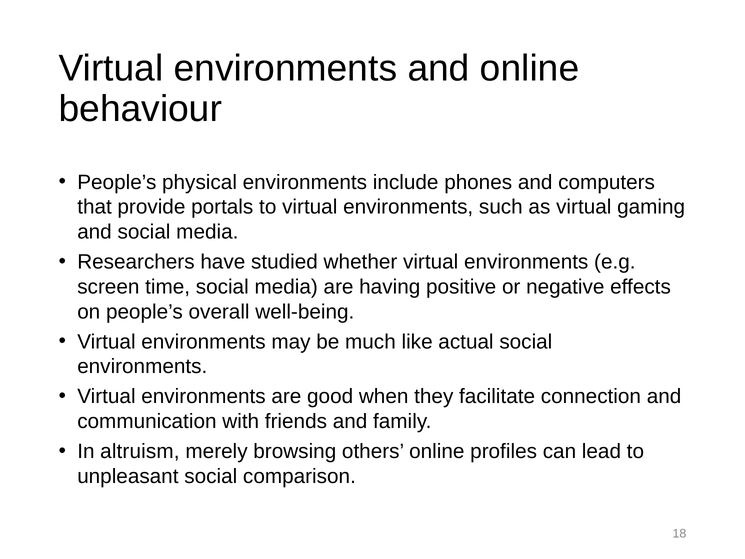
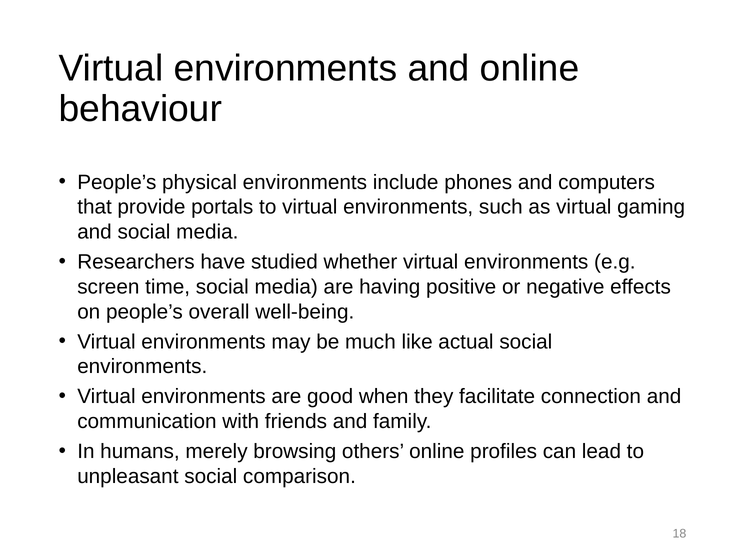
altruism: altruism -> humans
